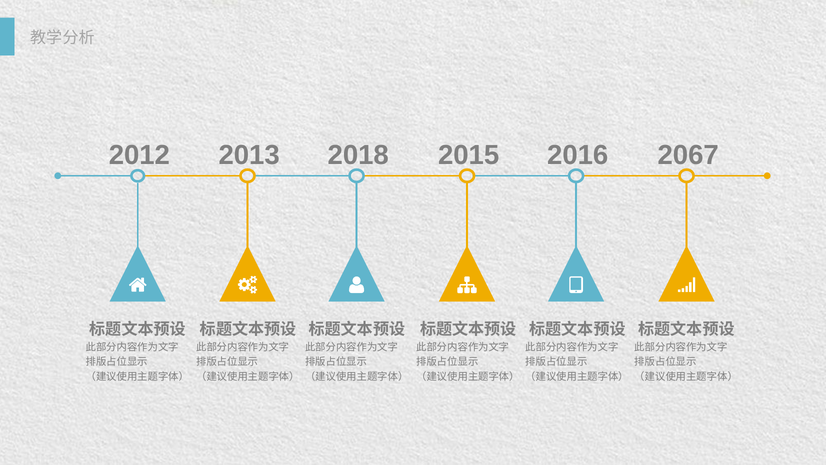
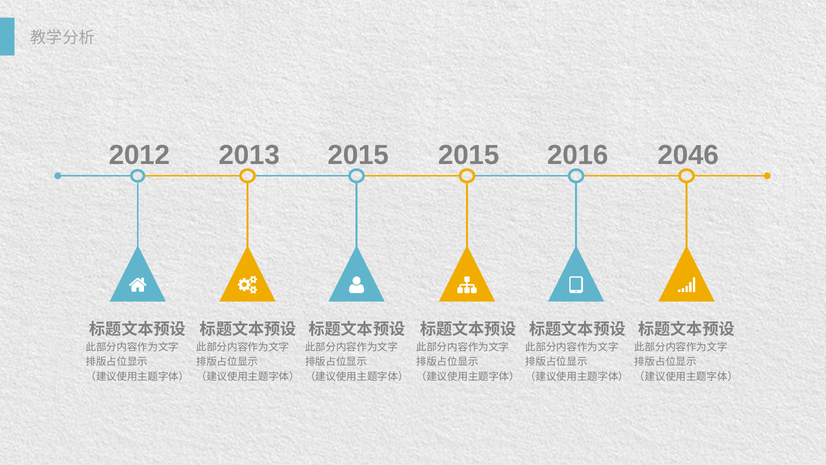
2013 2018: 2018 -> 2015
2067: 2067 -> 2046
